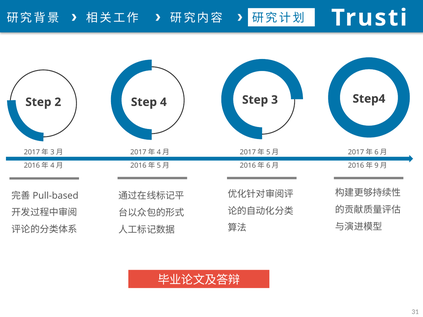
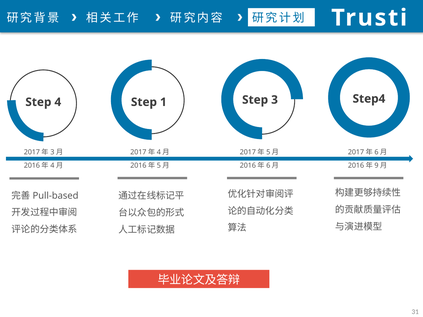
2: 2 -> 4
4: 4 -> 1
